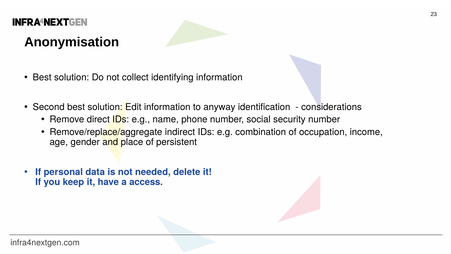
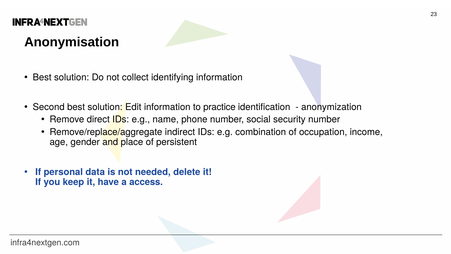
anyway: anyway -> practice
considerations: considerations -> anonymization
